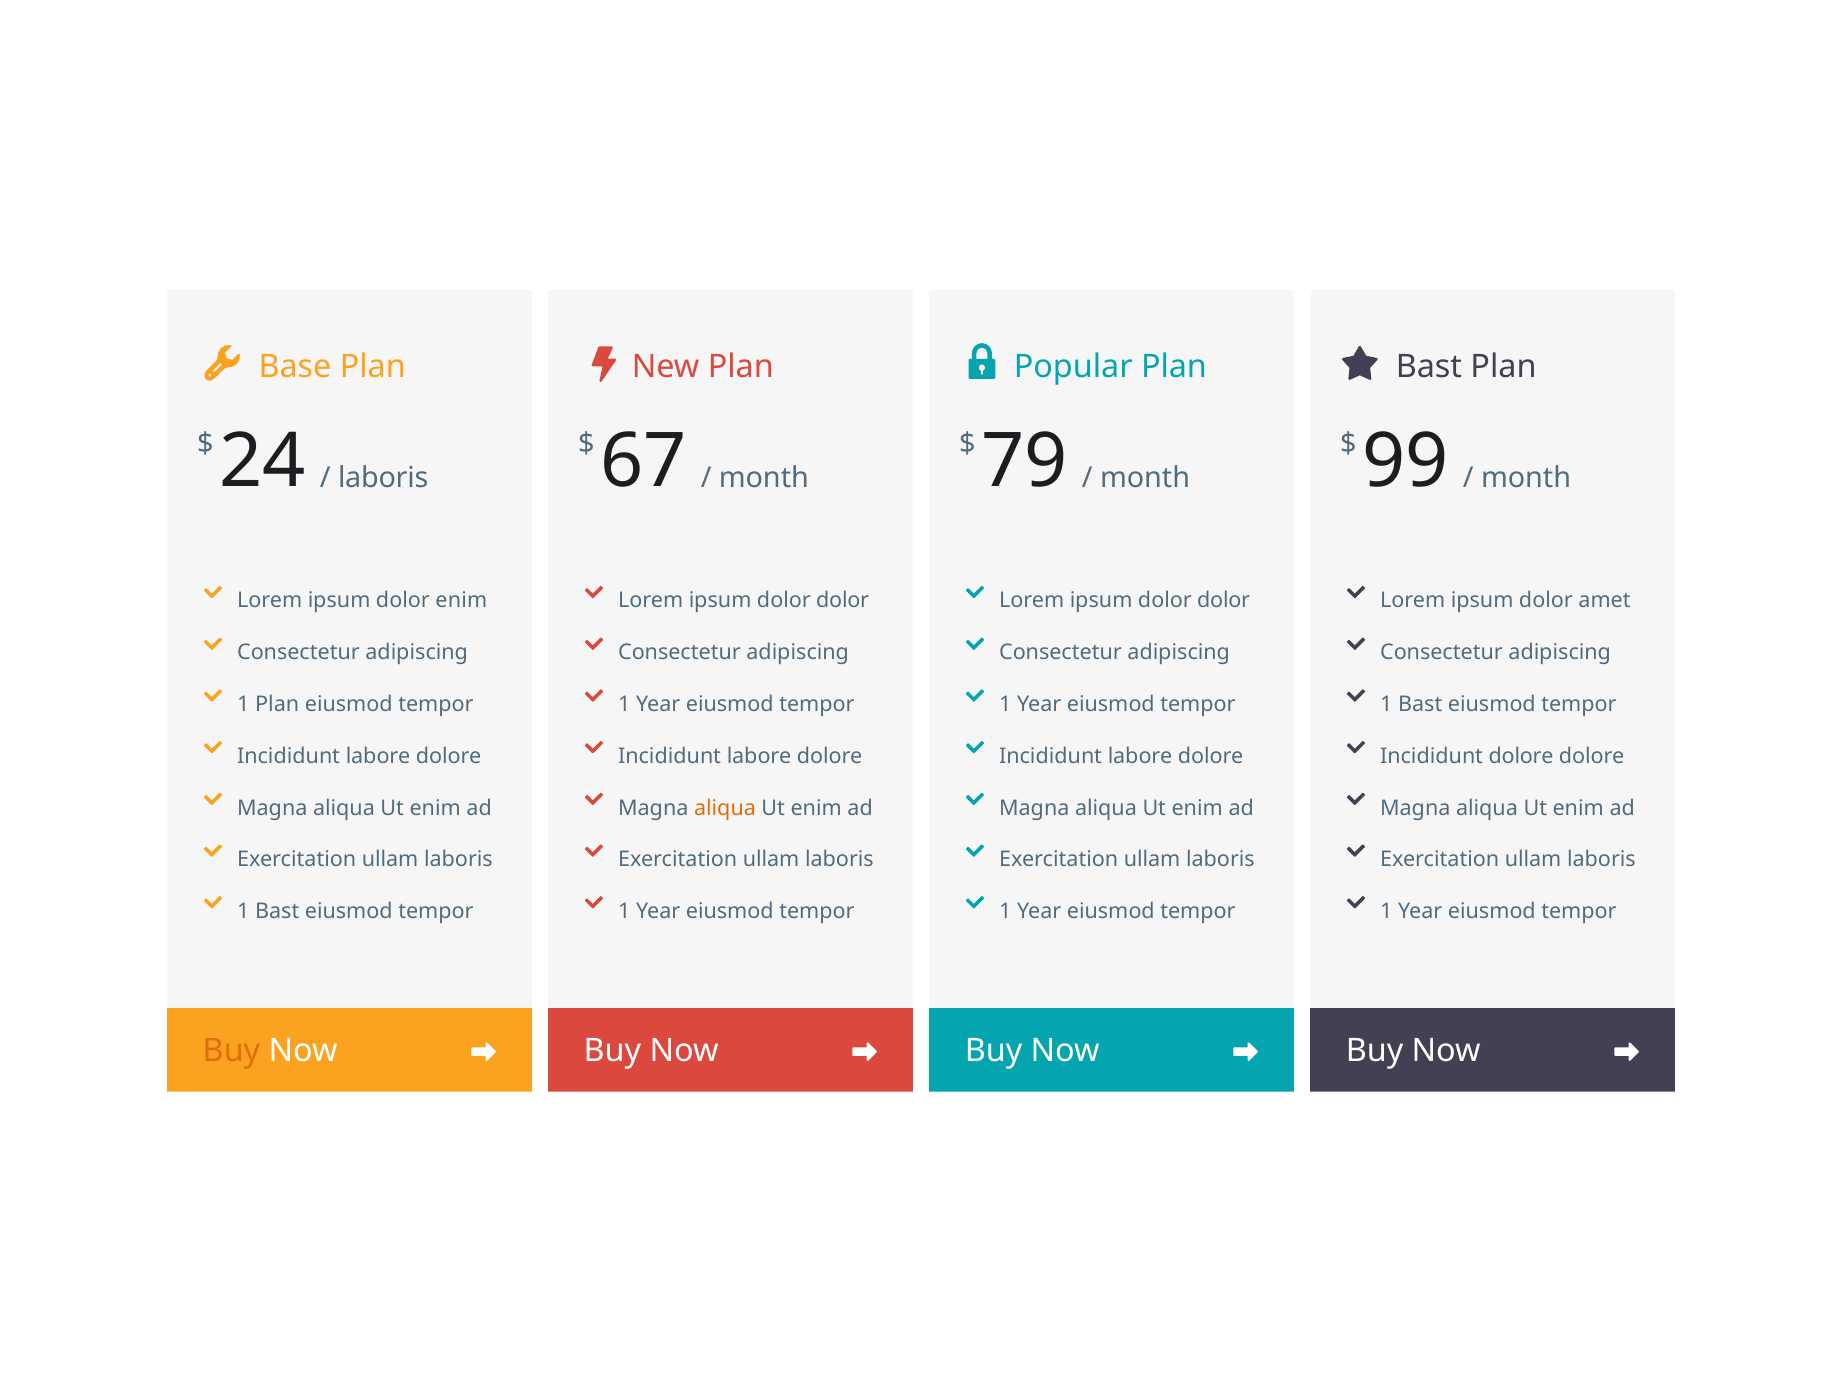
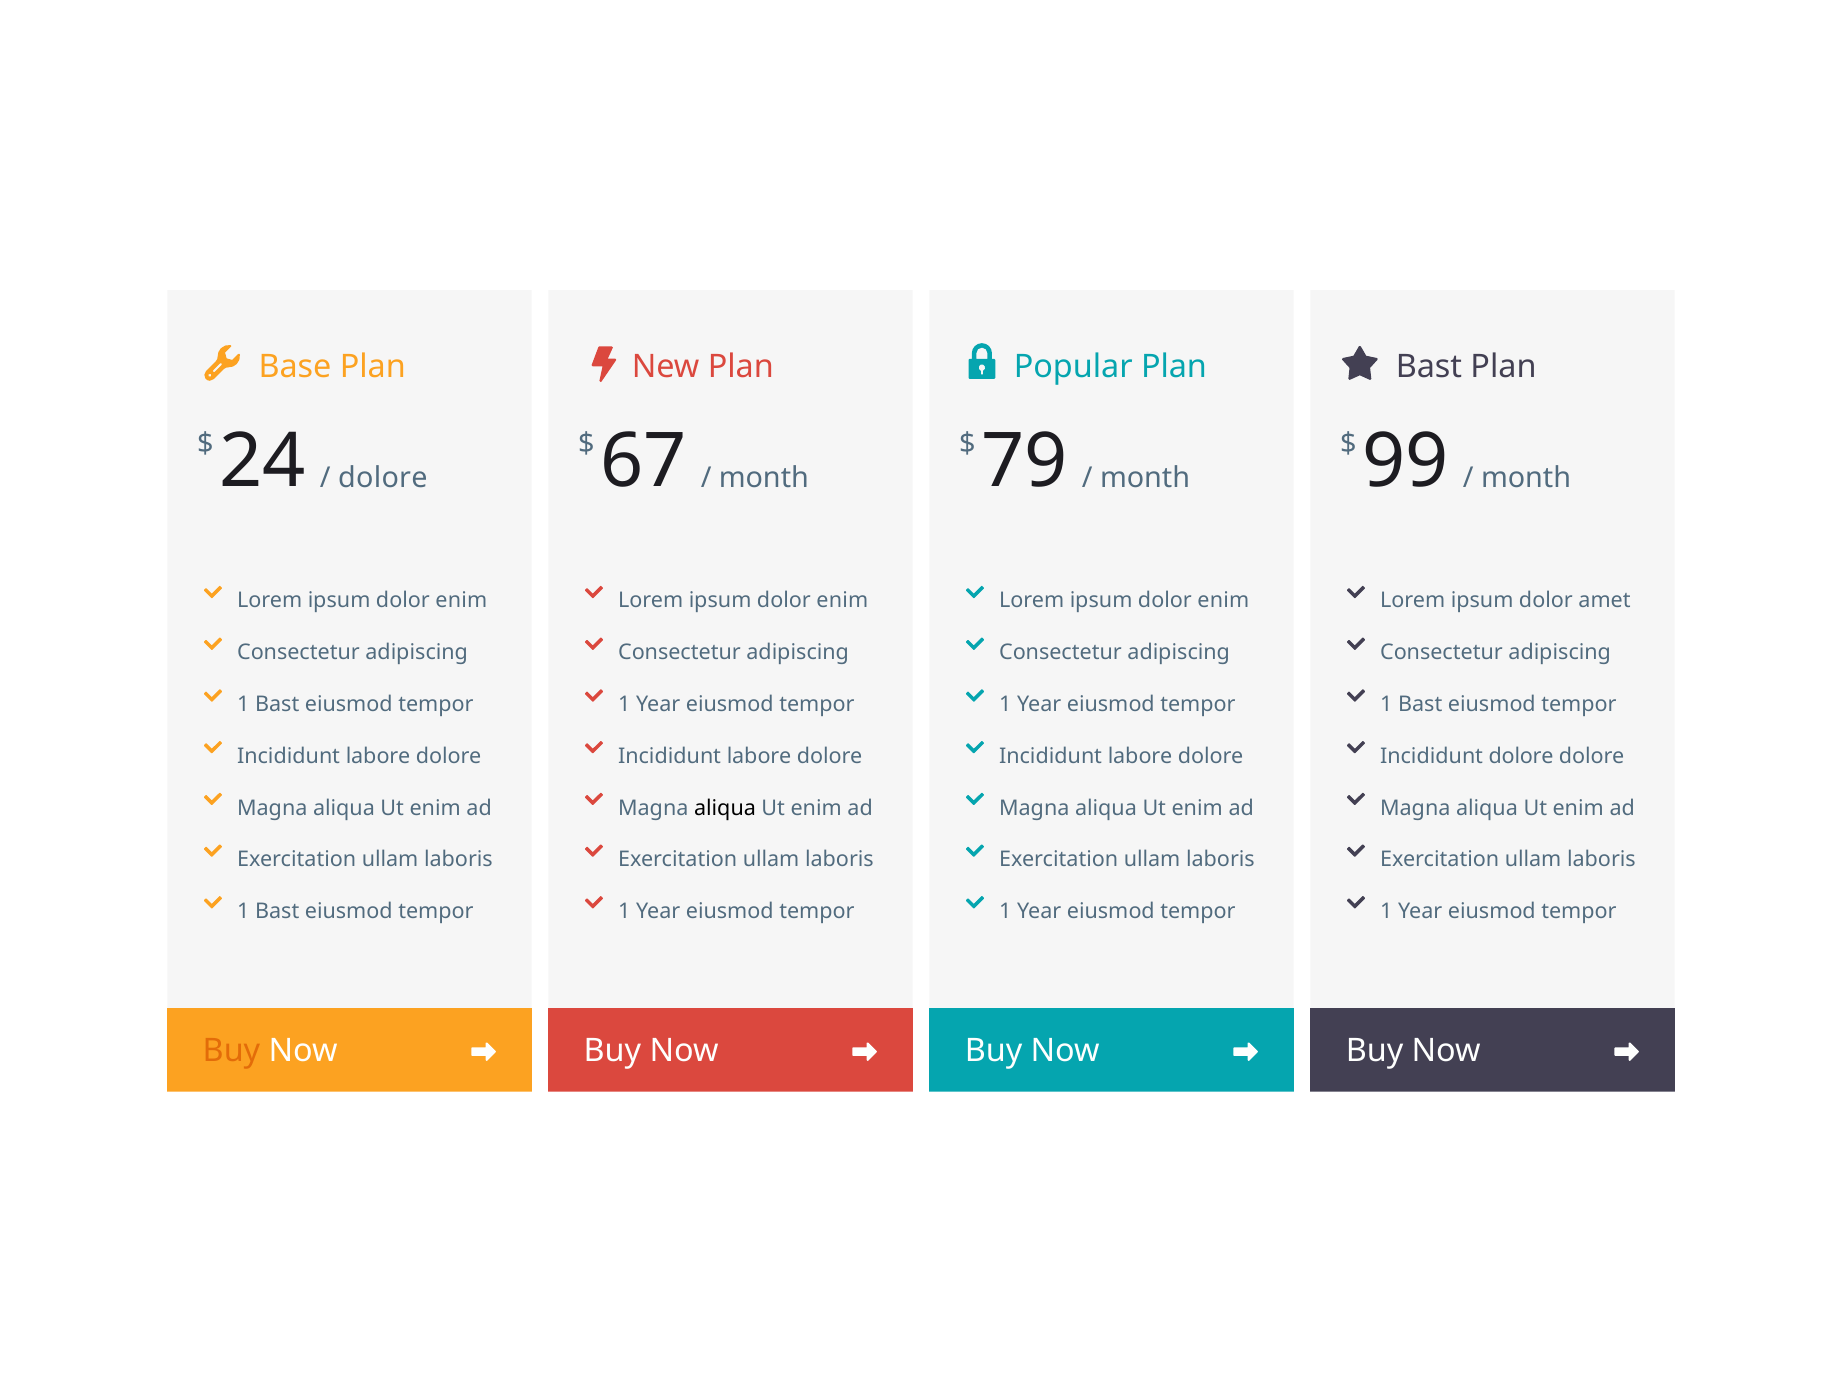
laboris at (383, 477): laboris -> dolore
dolor at (843, 600): dolor -> enim
dolor at (1224, 600): dolor -> enim
Plan at (277, 704): Plan -> Bast
aliqua at (725, 808) colour: orange -> black
